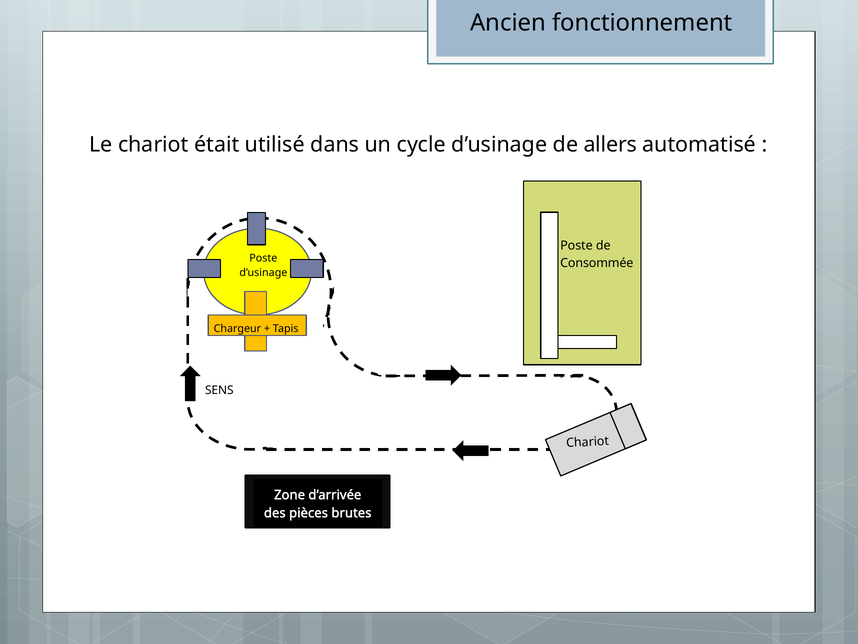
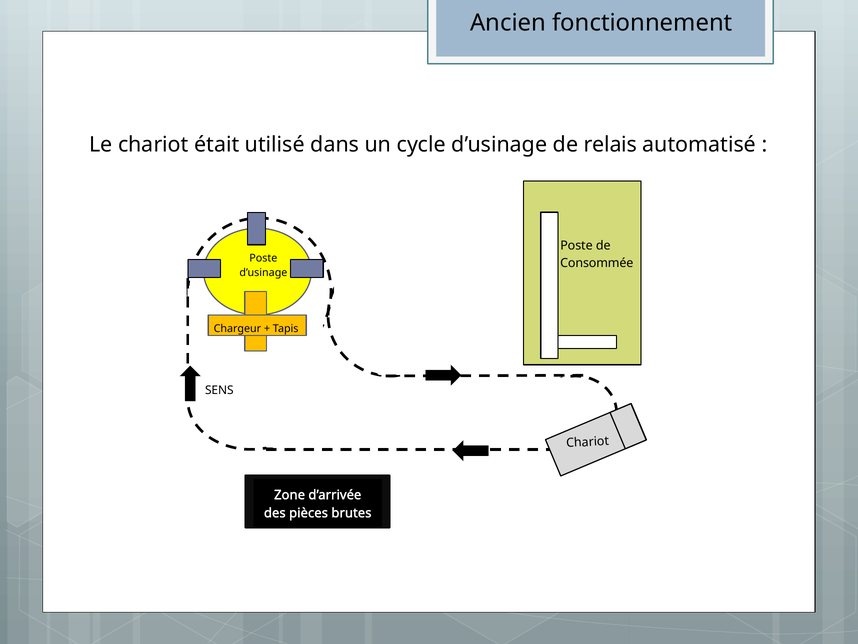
allers: allers -> relais
